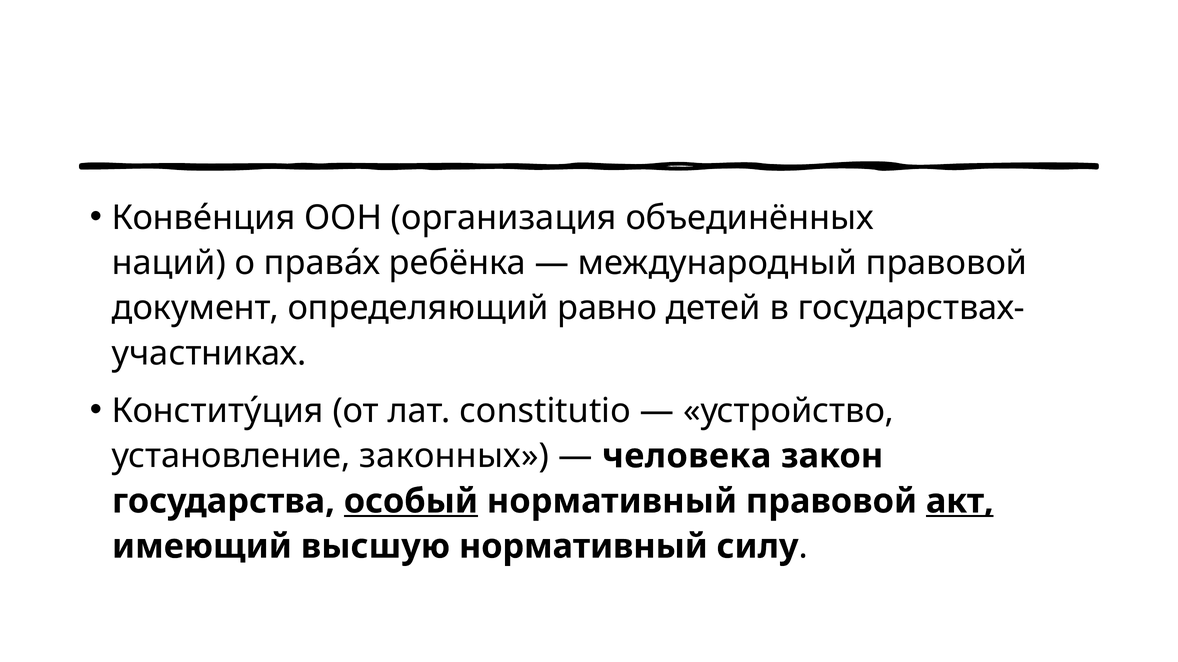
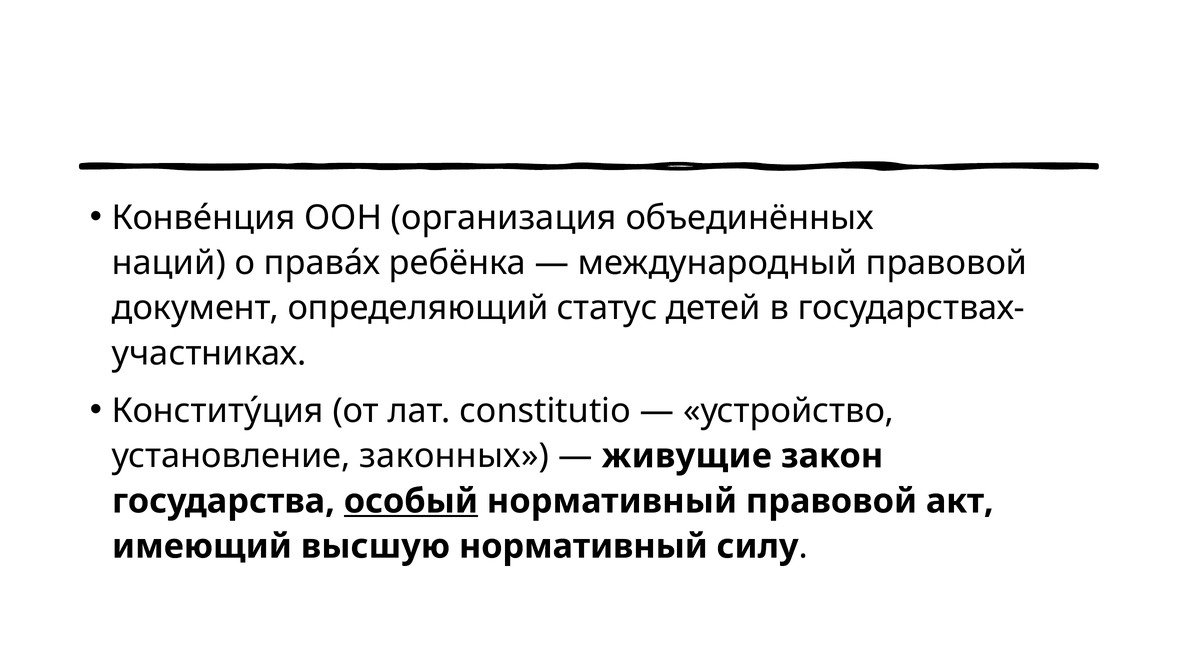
равно: равно -> статус
человека: человека -> живущие
акт underline: present -> none
